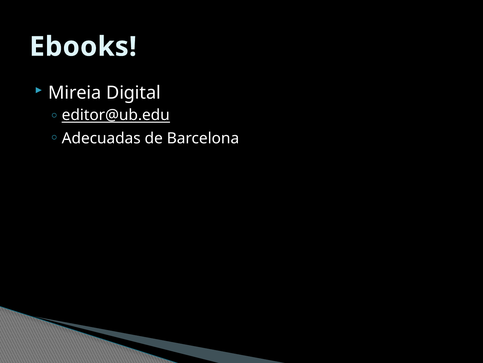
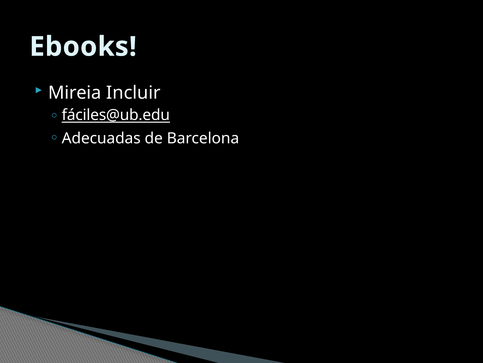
Digital: Digital -> Incluir
editor@ub.edu: editor@ub.edu -> fáciles@ub.edu
